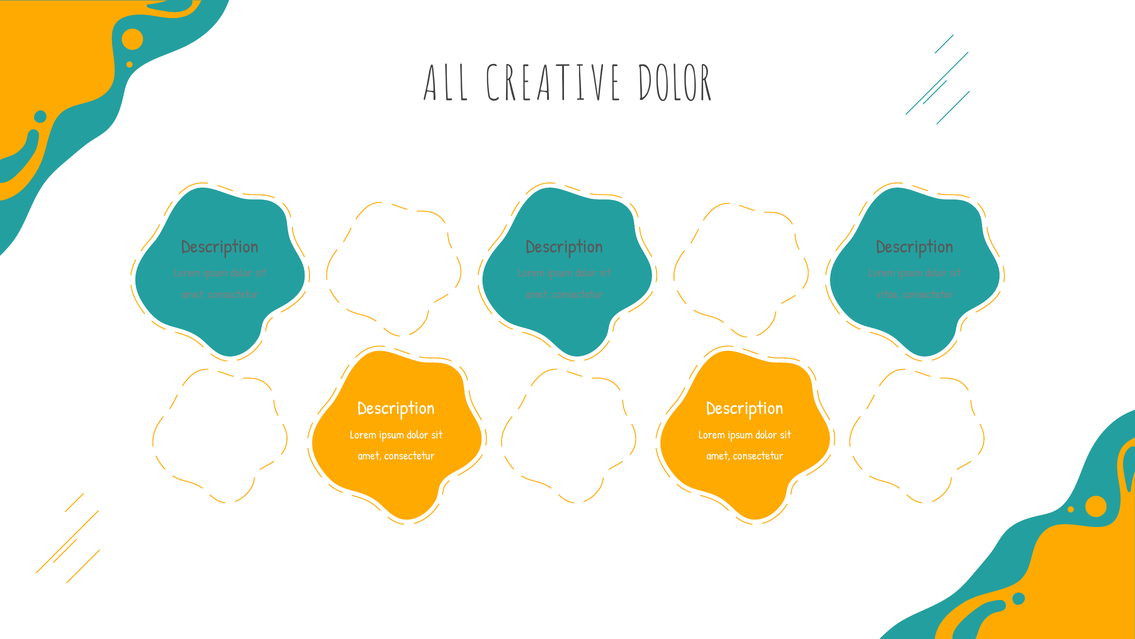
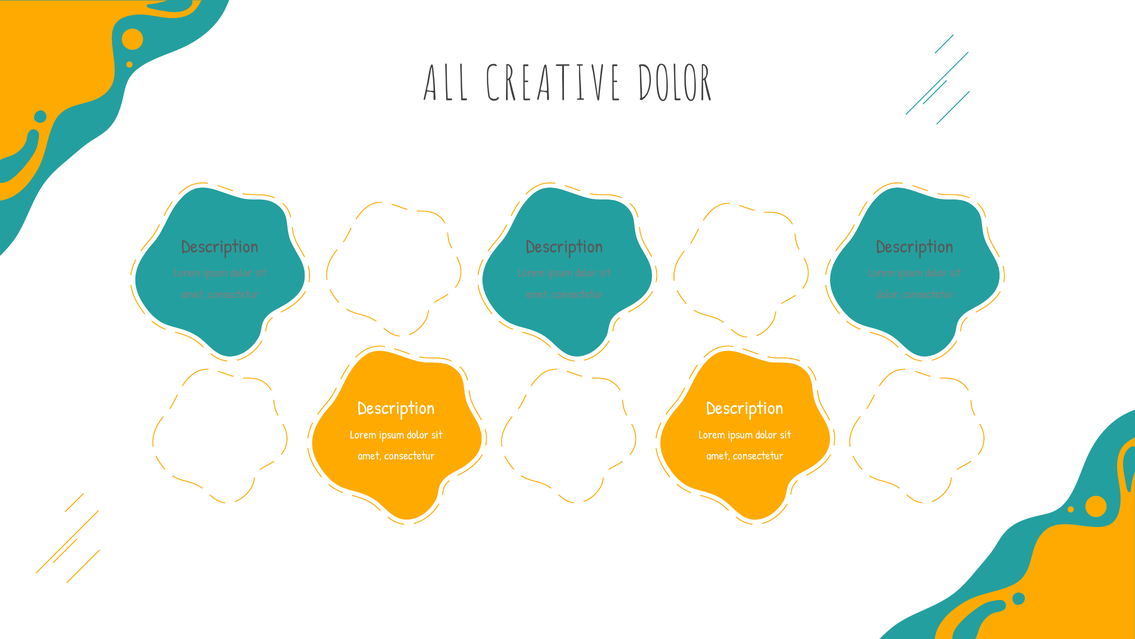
vitae at (888, 294): vitae -> dolor
